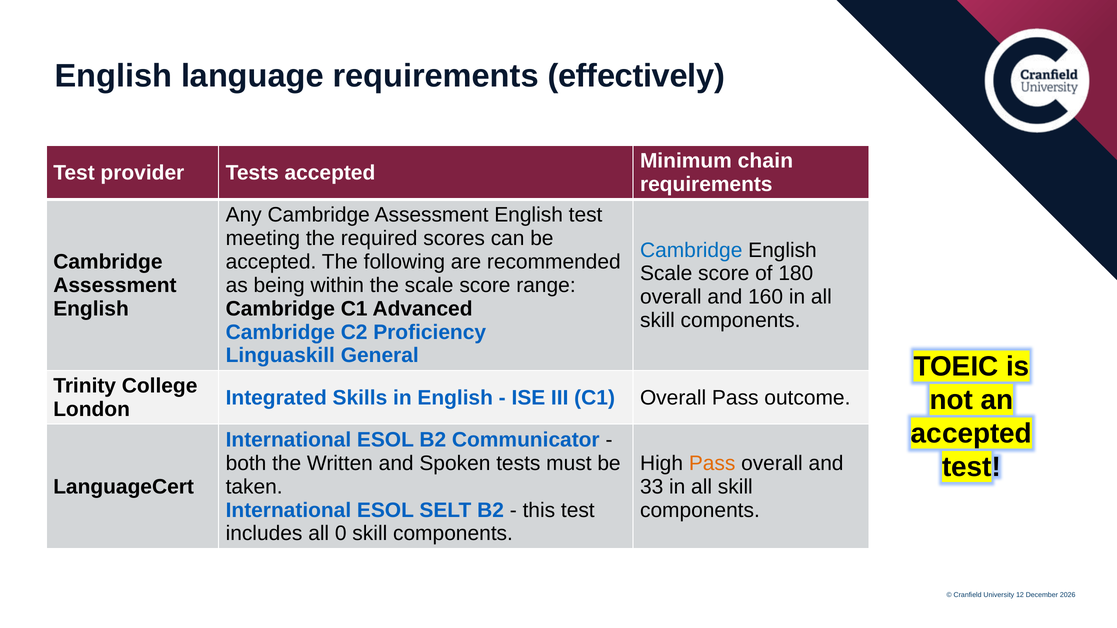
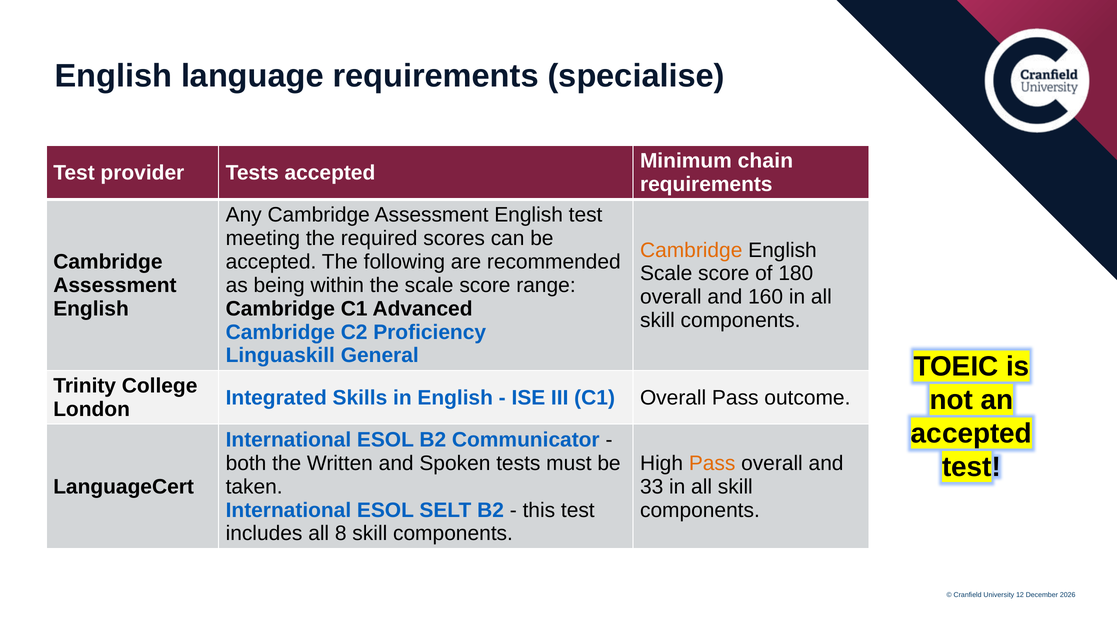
effectively: effectively -> specialise
Cambridge at (691, 250) colour: blue -> orange
0: 0 -> 8
